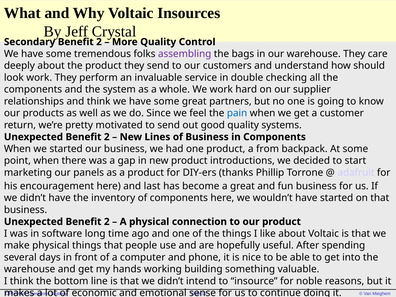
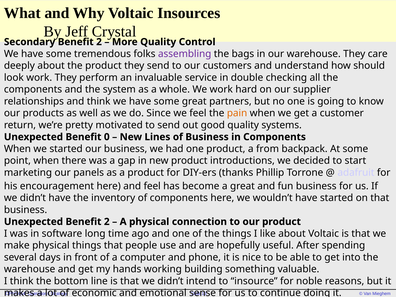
pain colour: blue -> orange
2 at (107, 137): 2 -> 0
and last: last -> feel
